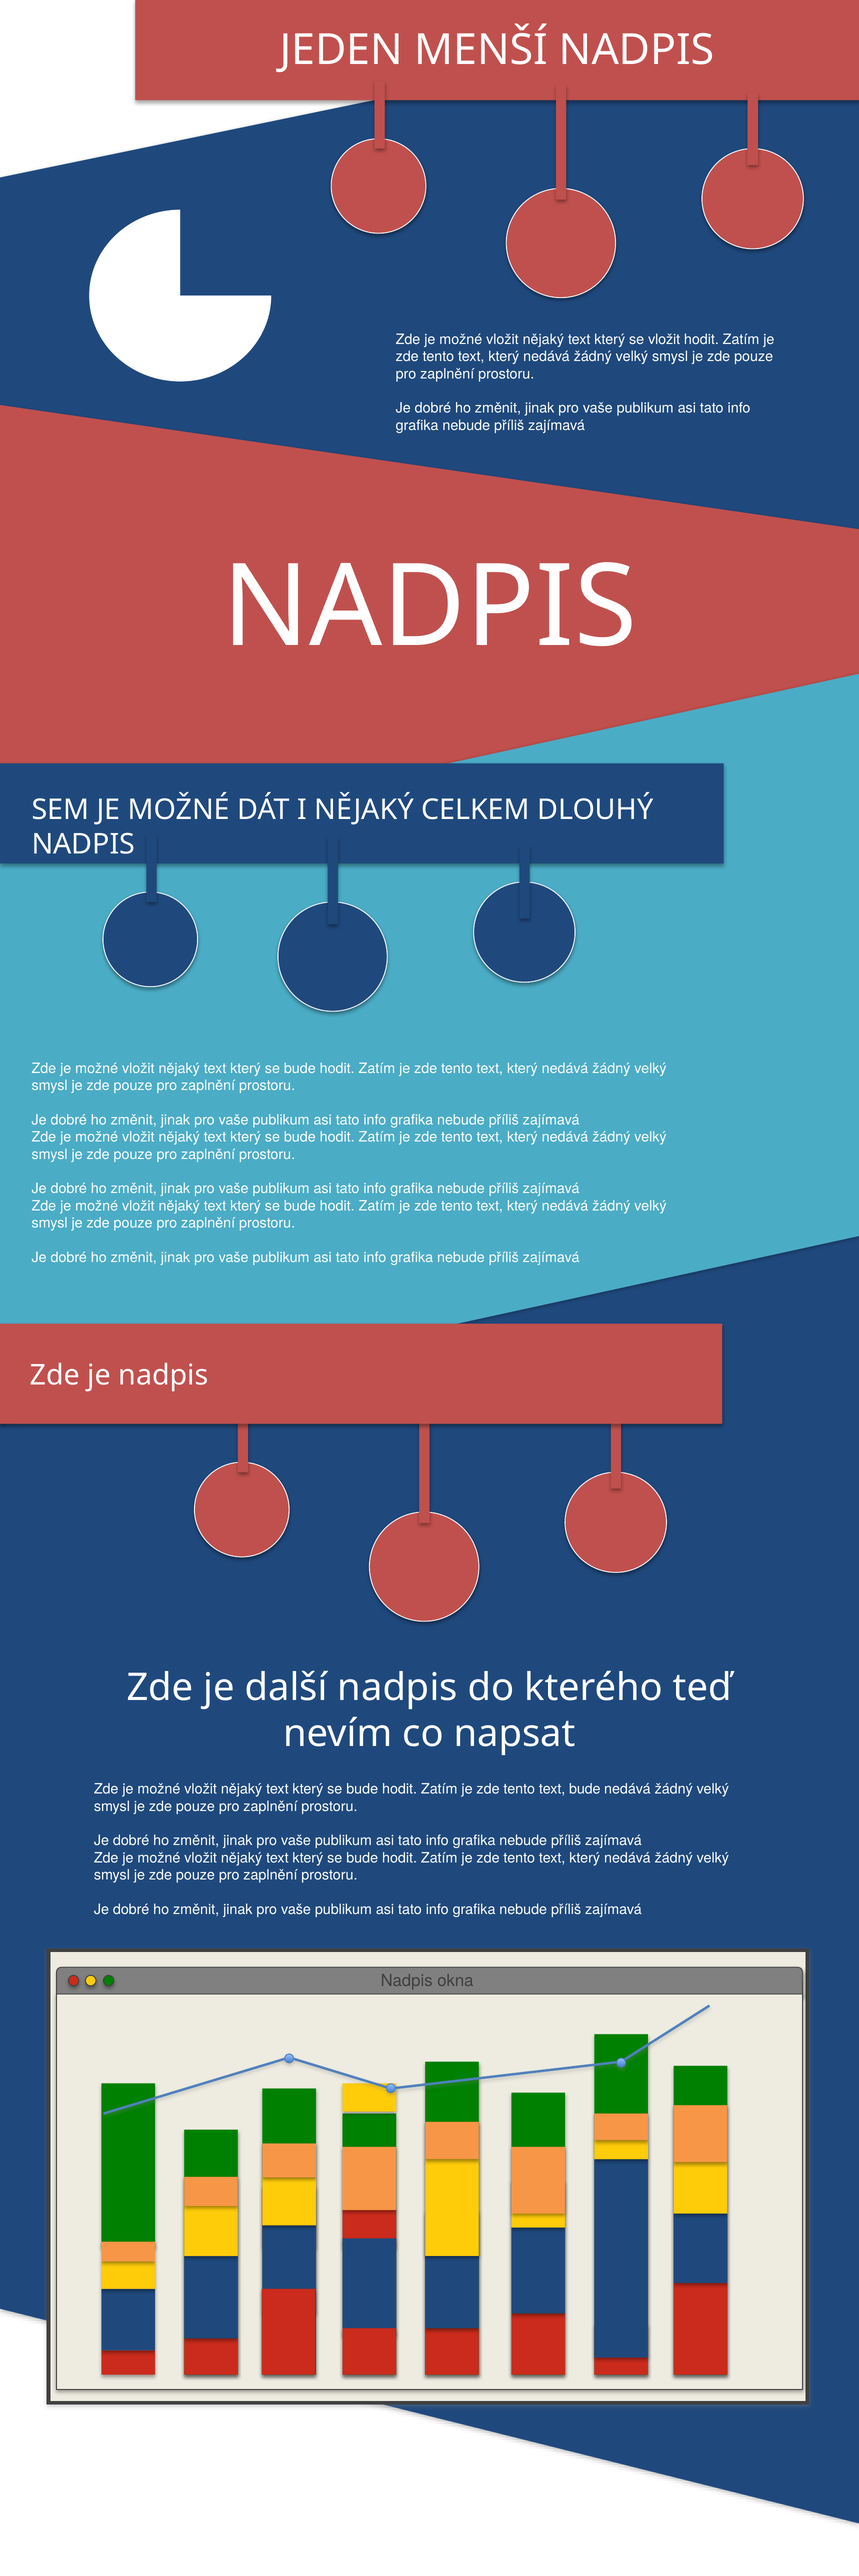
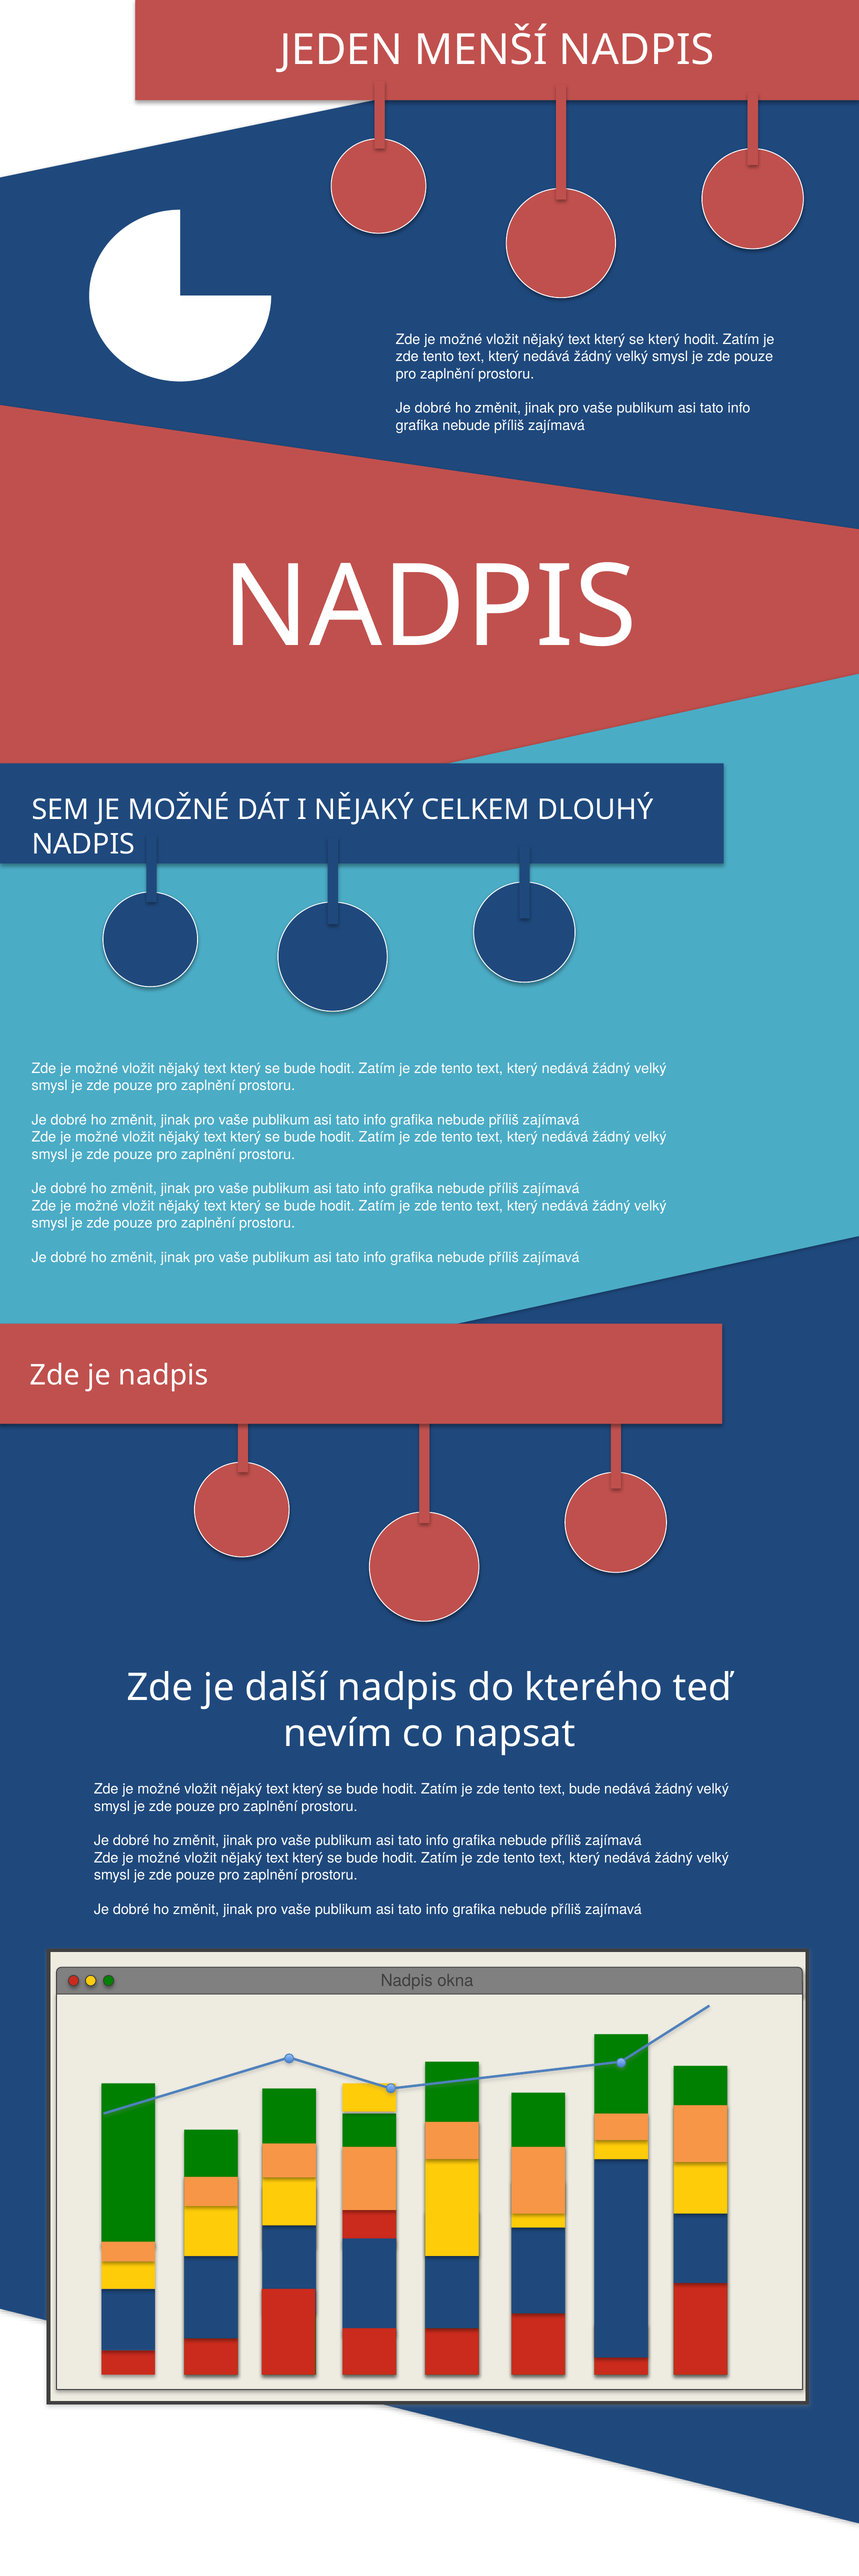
se vložit: vložit -> který
